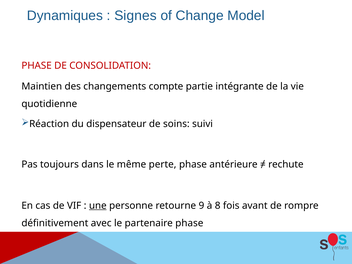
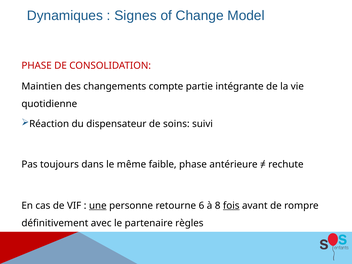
perte: perte -> faible
9: 9 -> 6
fois underline: none -> present
partenaire phase: phase -> règles
